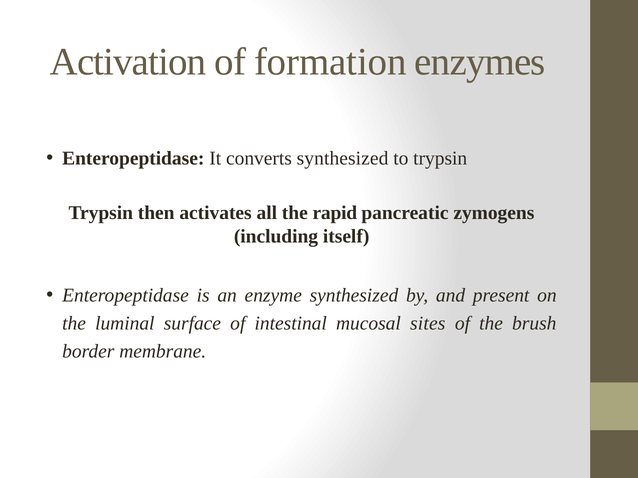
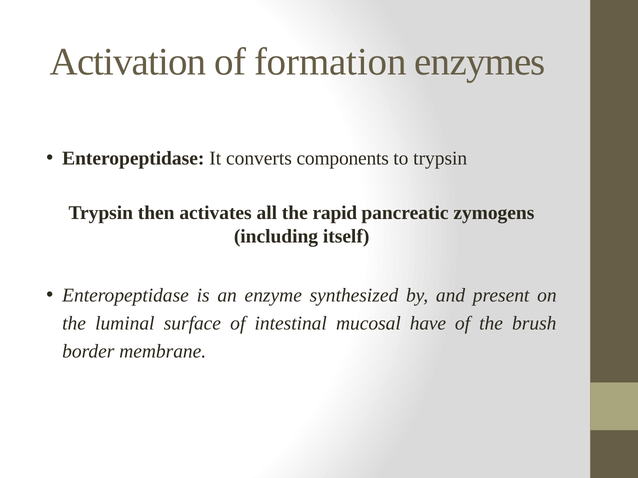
converts synthesized: synthesized -> components
sites: sites -> have
